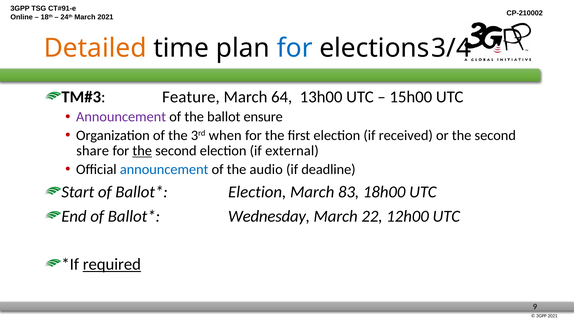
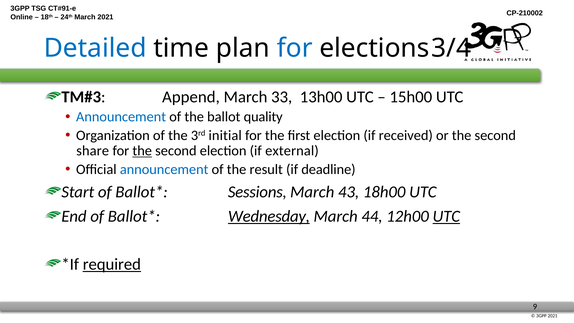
Detailed colour: orange -> blue
Feature: Feature -> Append
64: 64 -> 33
Announcement at (121, 117) colour: purple -> blue
ensure: ensure -> quality
when: when -> initial
audio: audio -> result
Election at (257, 192): Election -> Sessions
83: 83 -> 43
Wednesday underline: none -> present
22: 22 -> 44
UTC at (446, 216) underline: none -> present
